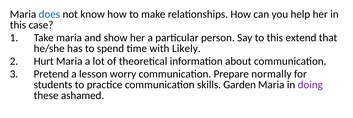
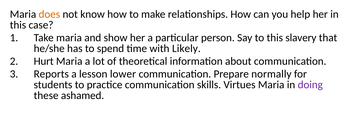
does colour: blue -> orange
extend: extend -> slavery
Pretend: Pretend -> Reports
worry: worry -> lower
Garden: Garden -> Virtues
